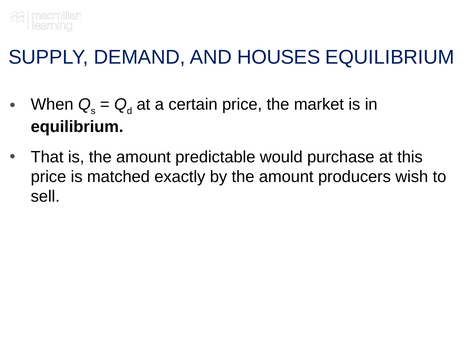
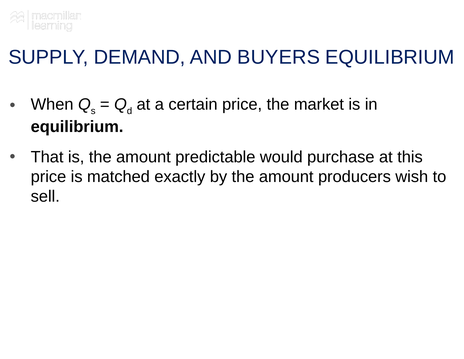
HOUSES: HOUSES -> BUYERS
